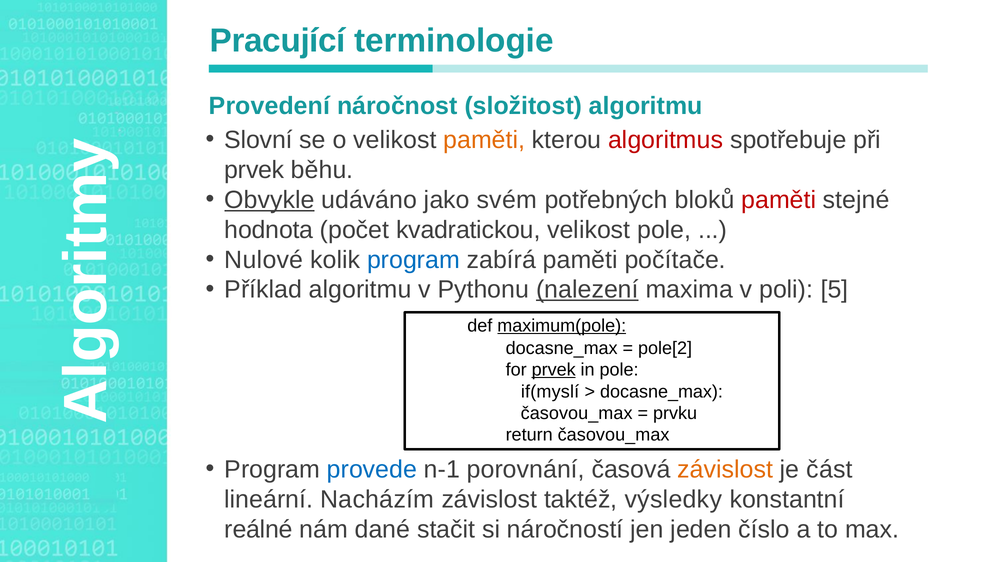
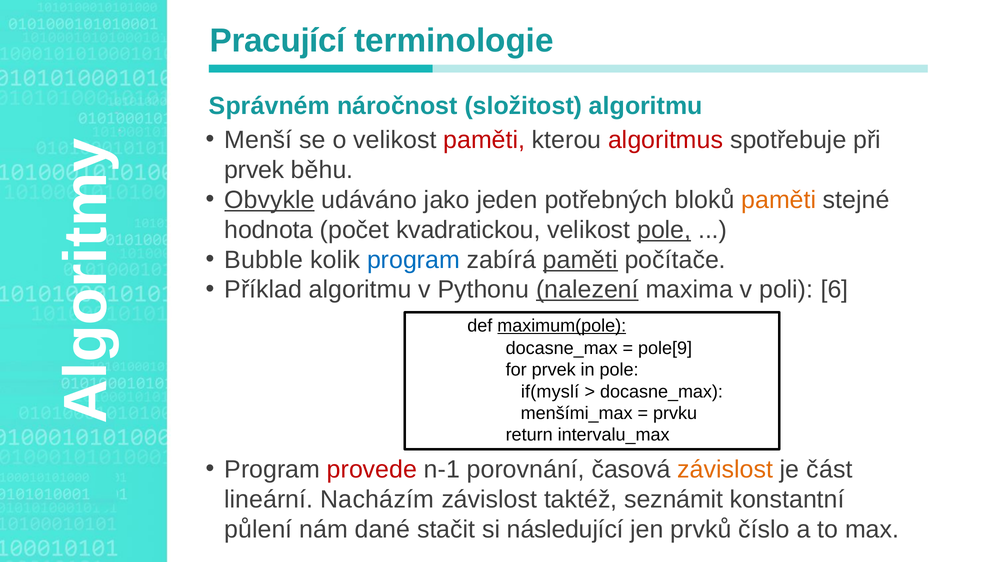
Provedení: Provedení -> Správném
Slovní: Slovní -> Menší
paměti at (484, 140) colour: orange -> red
svém: svém -> jeden
paměti at (779, 200) colour: red -> orange
pole at (664, 230) underline: none -> present
Nulové: Nulové -> Bubble
paměti at (580, 259) underline: none -> present
5: 5 -> 6
pole[2: pole[2 -> pole[9
prvek at (554, 369) underline: present -> none
časovou_max at (577, 413): časovou_max -> menšími_max
return časovou_max: časovou_max -> intervalu_max
provede colour: blue -> red
výsledky: výsledky -> seznámit
reálné: reálné -> půlení
náročností: náročností -> následující
jeden: jeden -> prvků
